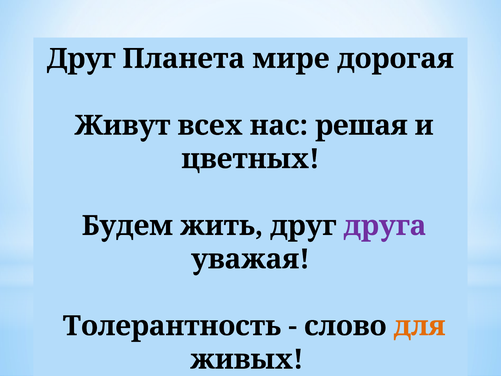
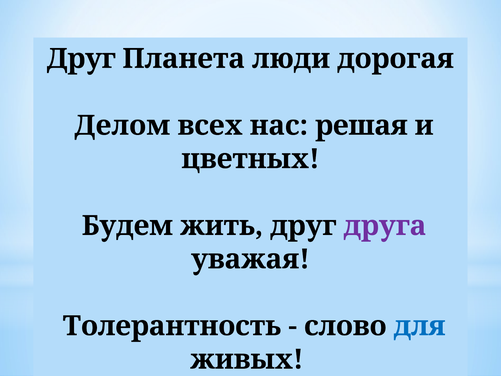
мире: мире -> люди
Живут: Живут -> Делом
для colour: orange -> blue
